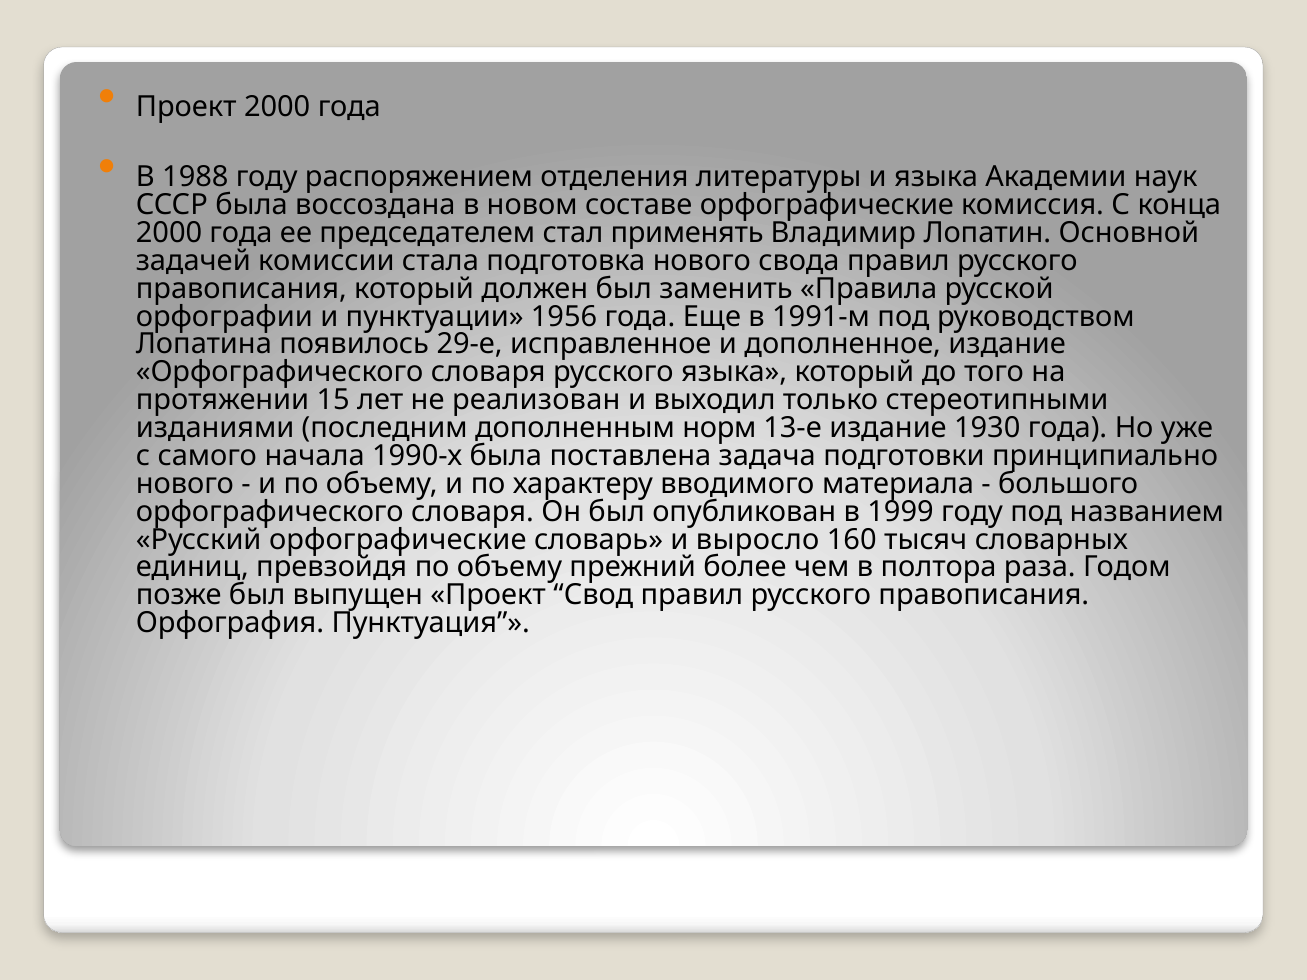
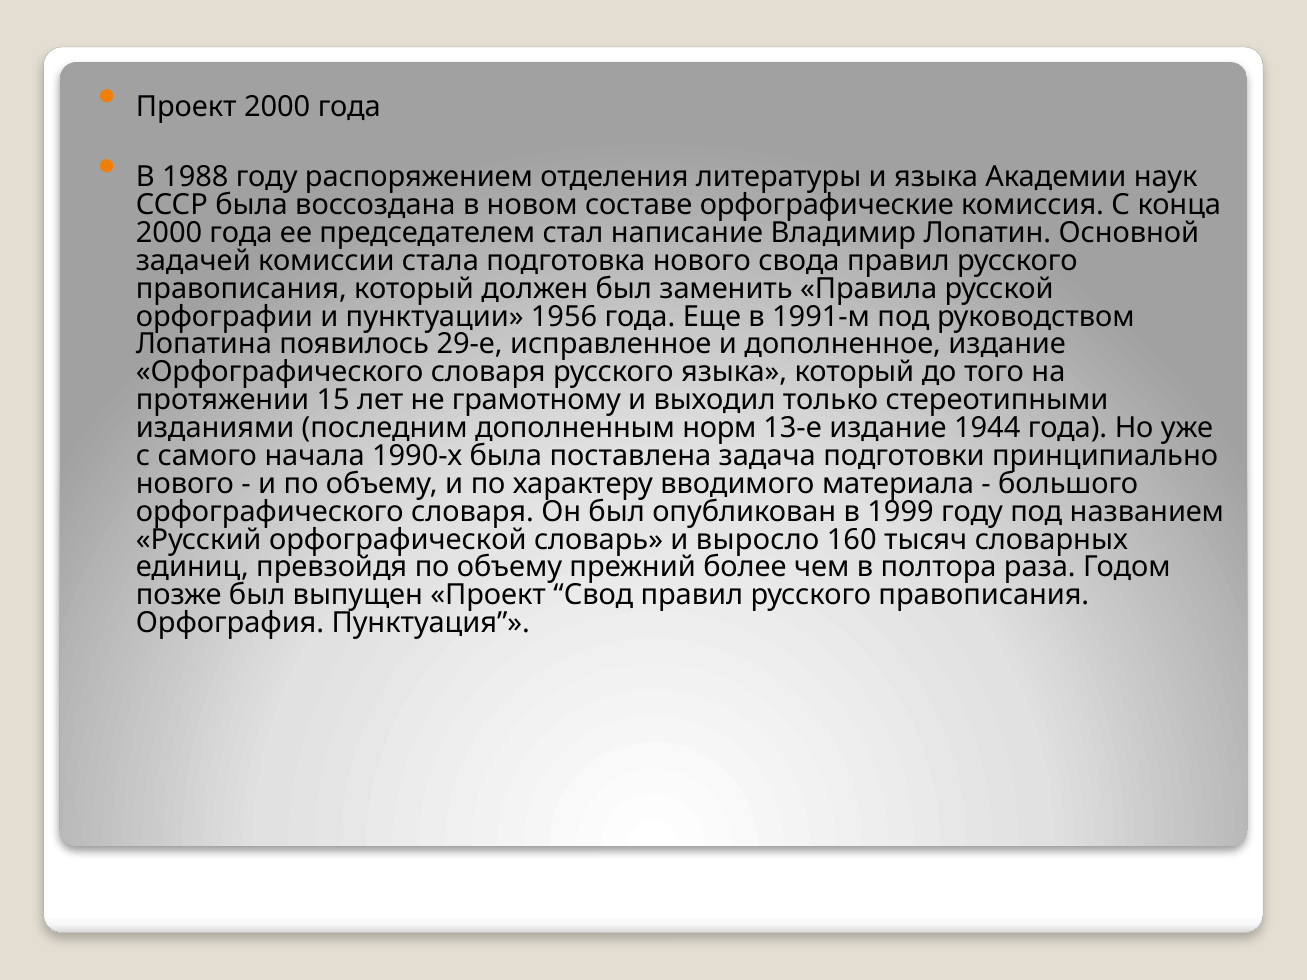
применять: применять -> написание
реализован: реализован -> грамотному
1930: 1930 -> 1944
Русский орфографические: орфографические -> орфографической
